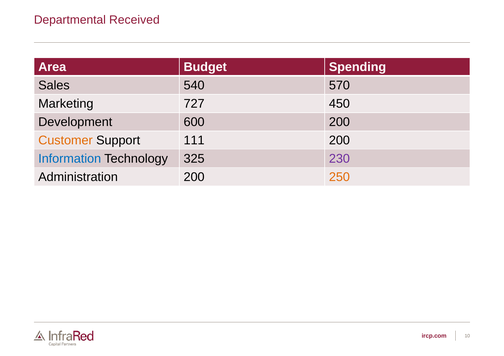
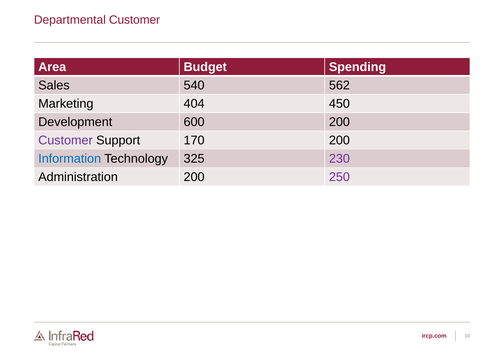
Departmental Received: Received -> Customer
570: 570 -> 562
727: 727 -> 404
Customer at (65, 140) colour: orange -> purple
111: 111 -> 170
250 colour: orange -> purple
